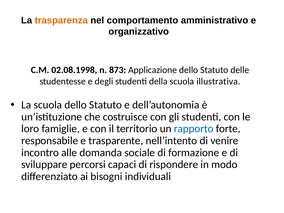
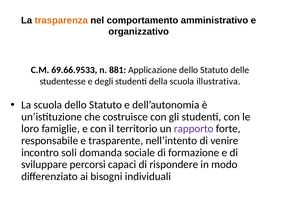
02.08.1998: 02.08.1998 -> 69.66.9533
873: 873 -> 881
rapporto colour: blue -> purple
alle: alle -> soli
